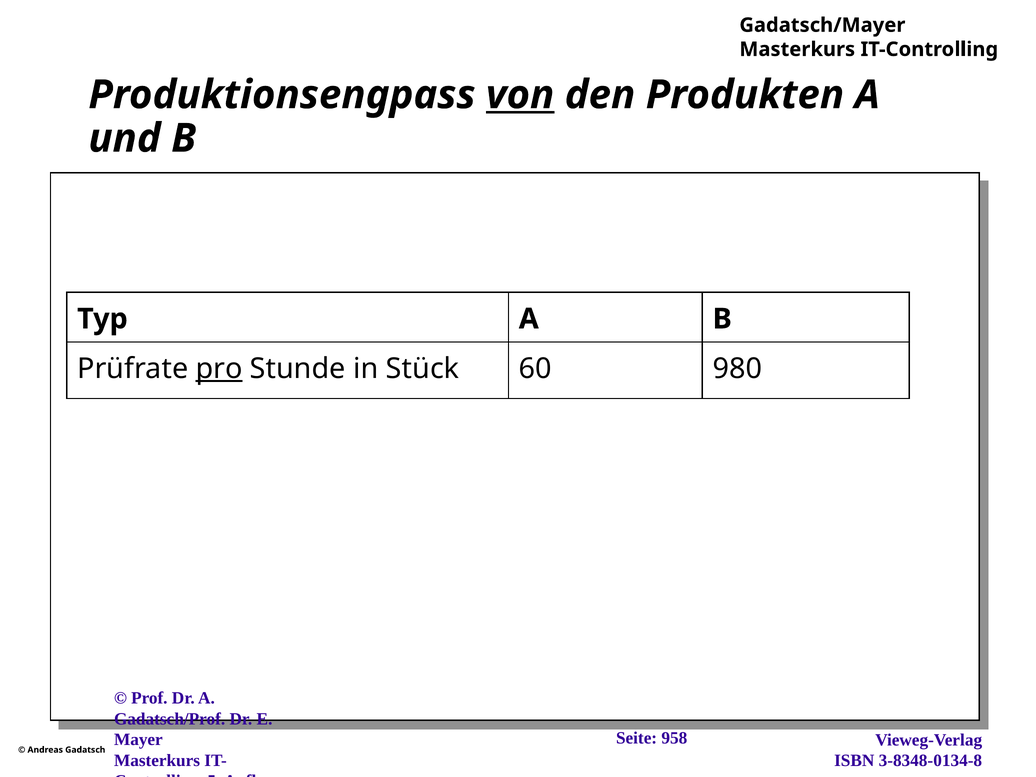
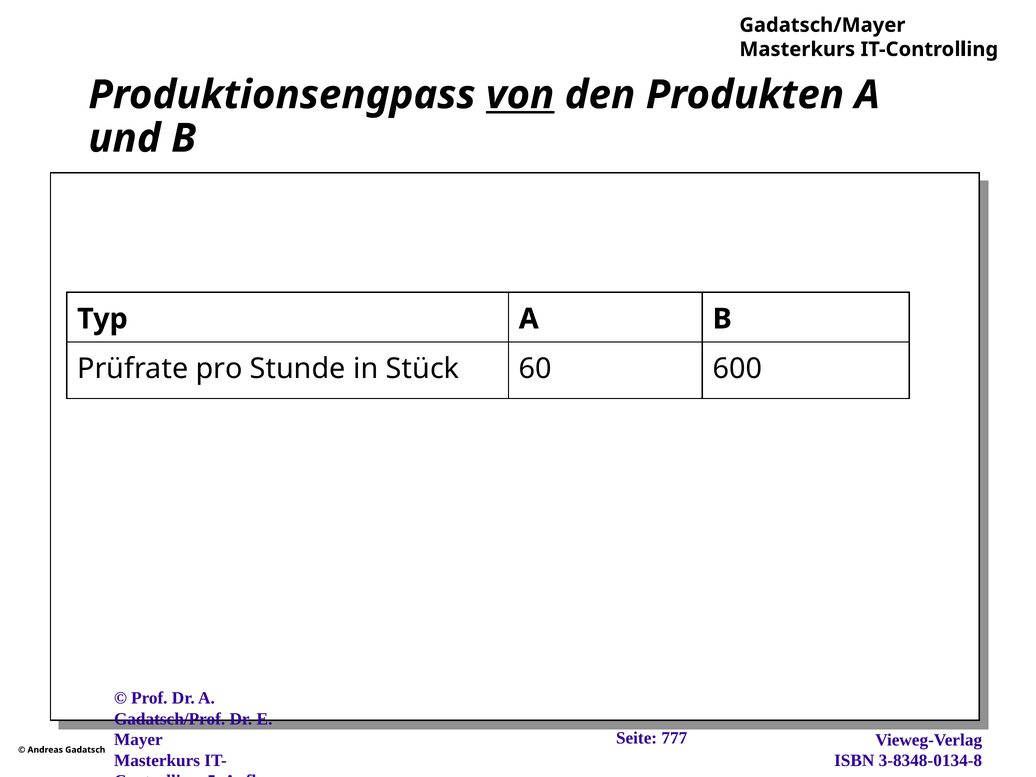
pro underline: present -> none
980: 980 -> 600
958: 958 -> 777
